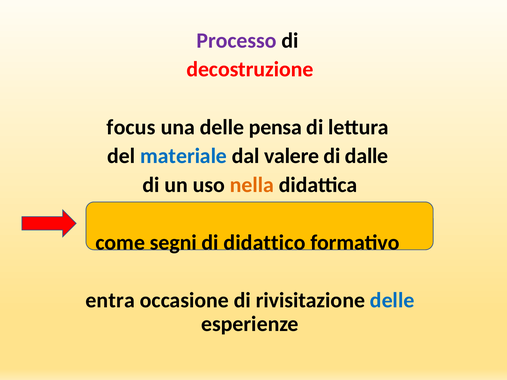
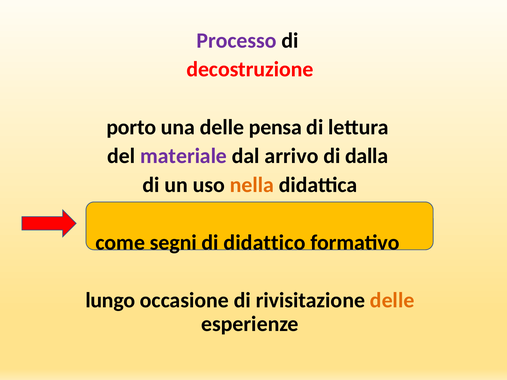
focus: focus -> porto
materiale colour: blue -> purple
valere: valere -> arrivo
dalle: dalle -> dalla
entra: entra -> lungo
delle at (392, 300) colour: blue -> orange
